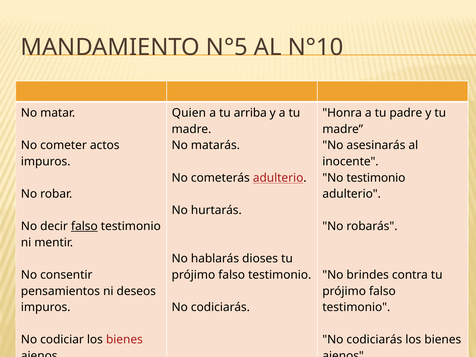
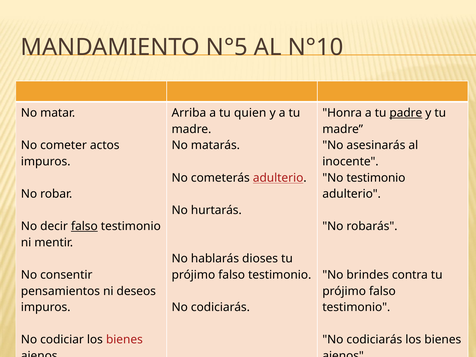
Quien: Quien -> Arriba
arriba: arriba -> quien
padre underline: none -> present
